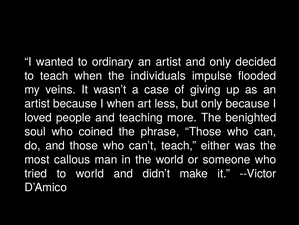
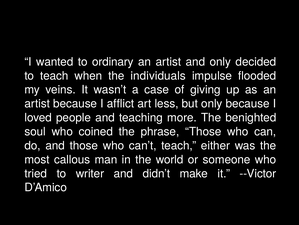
I when: when -> afflict
to world: world -> writer
